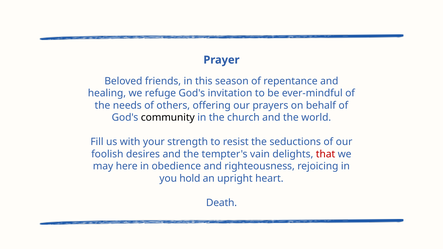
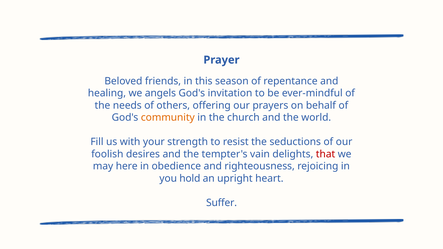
refuge: refuge -> angels
community colour: black -> orange
Death: Death -> Suffer
